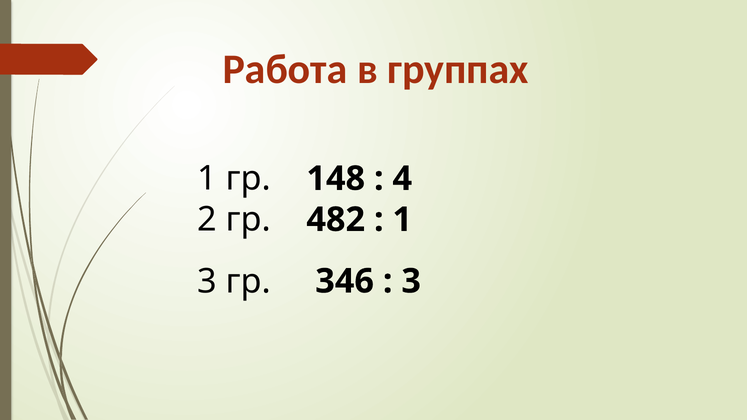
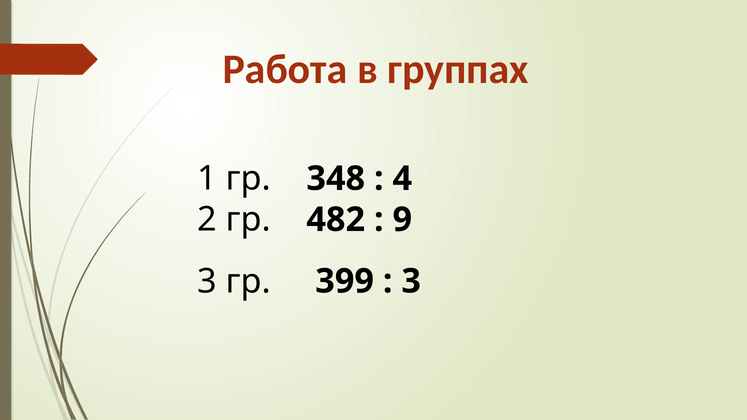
148: 148 -> 348
1 at (402, 220): 1 -> 9
346: 346 -> 399
